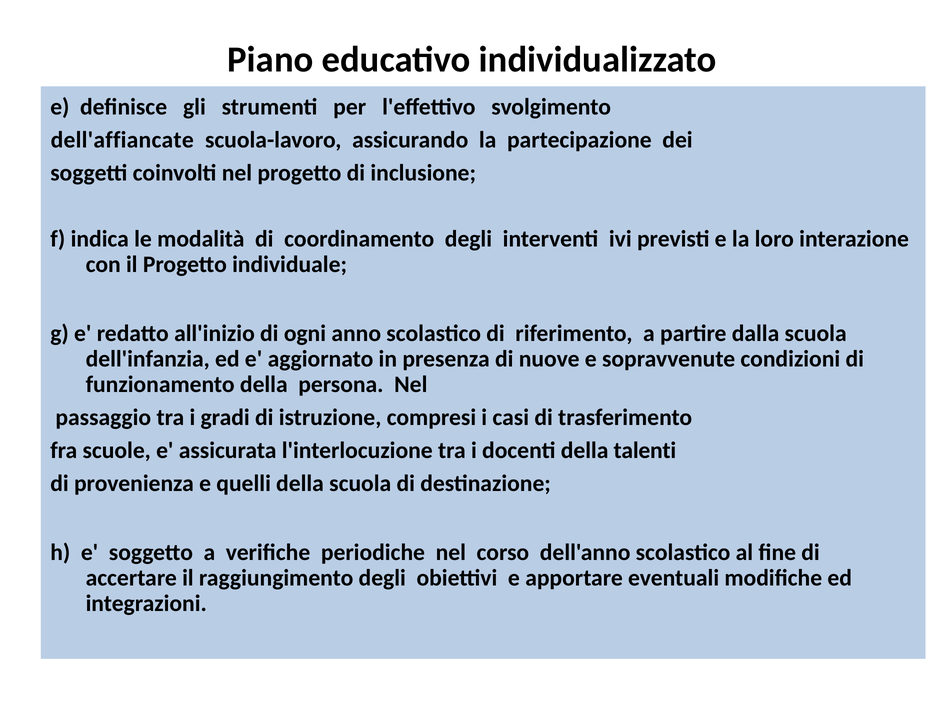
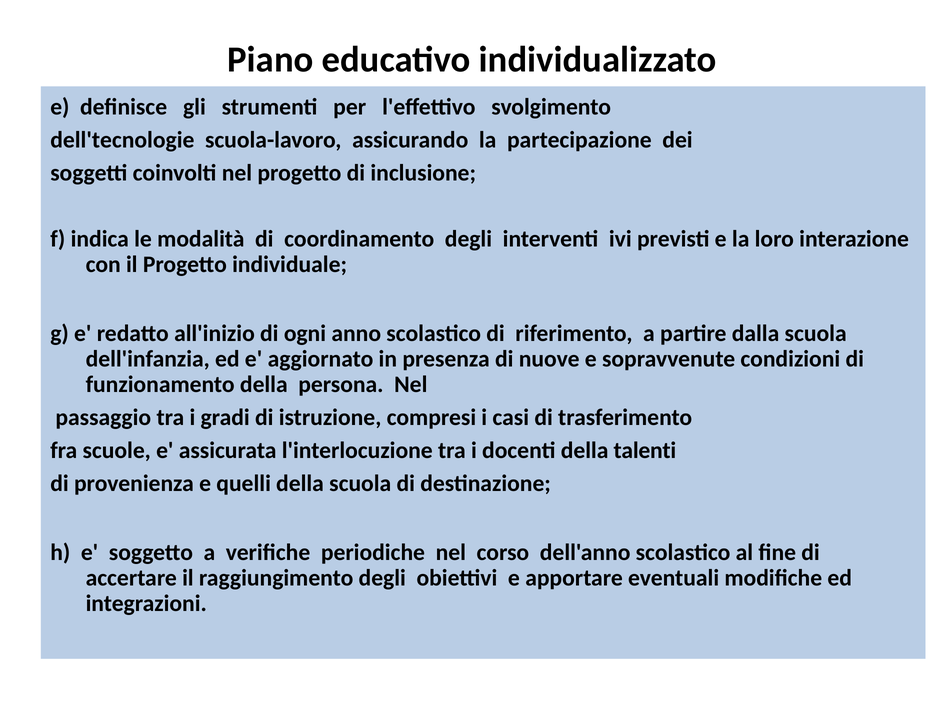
dell'affiancate: dell'affiancate -> dell'tecnologie
